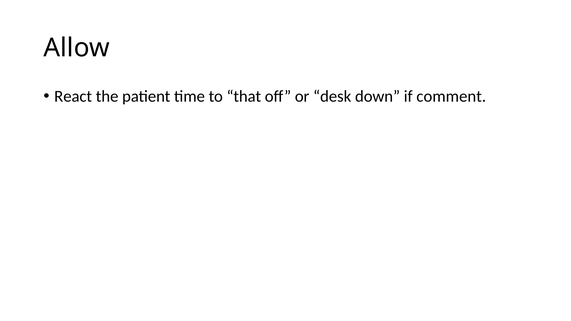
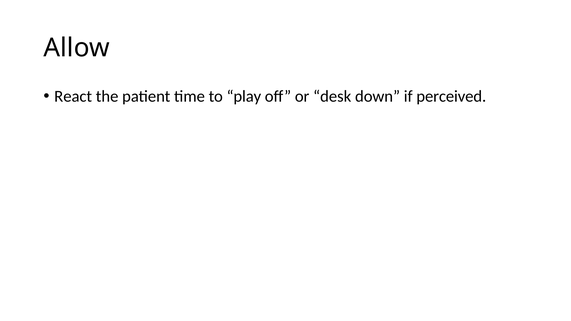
that: that -> play
comment: comment -> perceived
